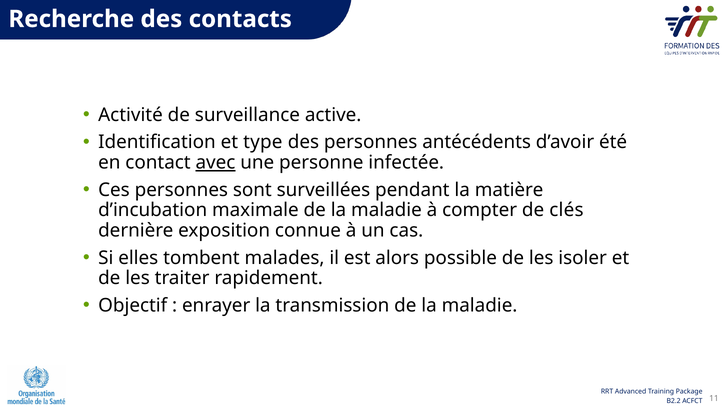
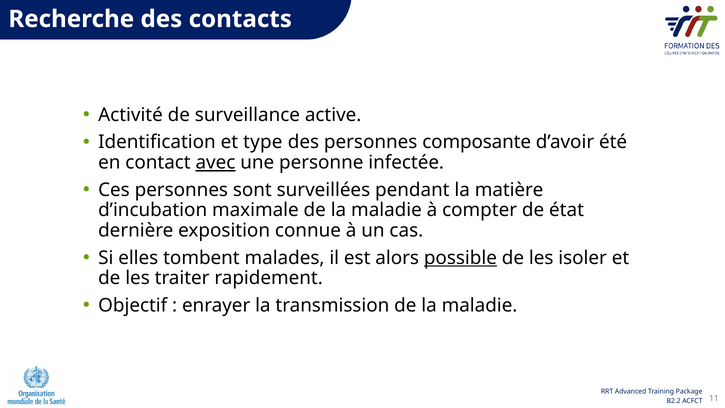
antécédents: antécédents -> composante
clés: clés -> état
possible underline: none -> present
